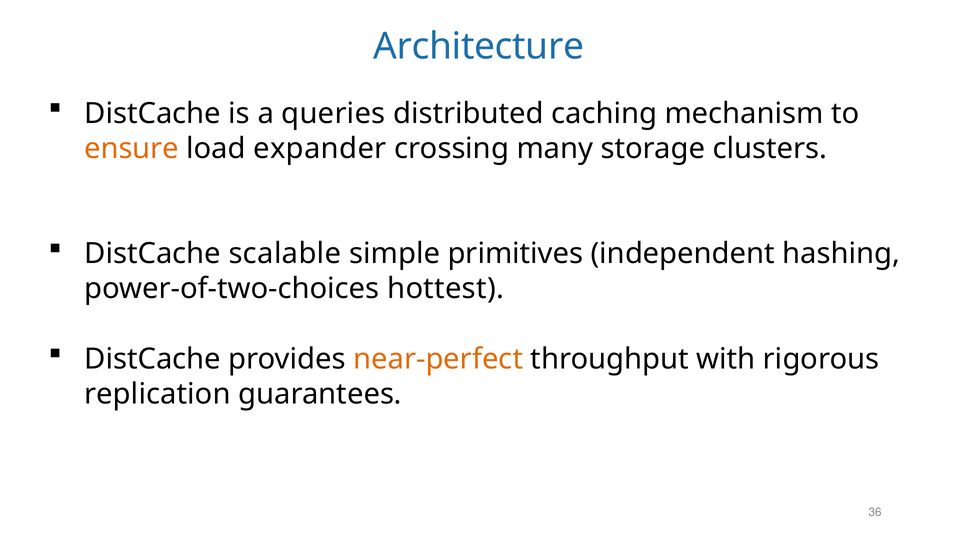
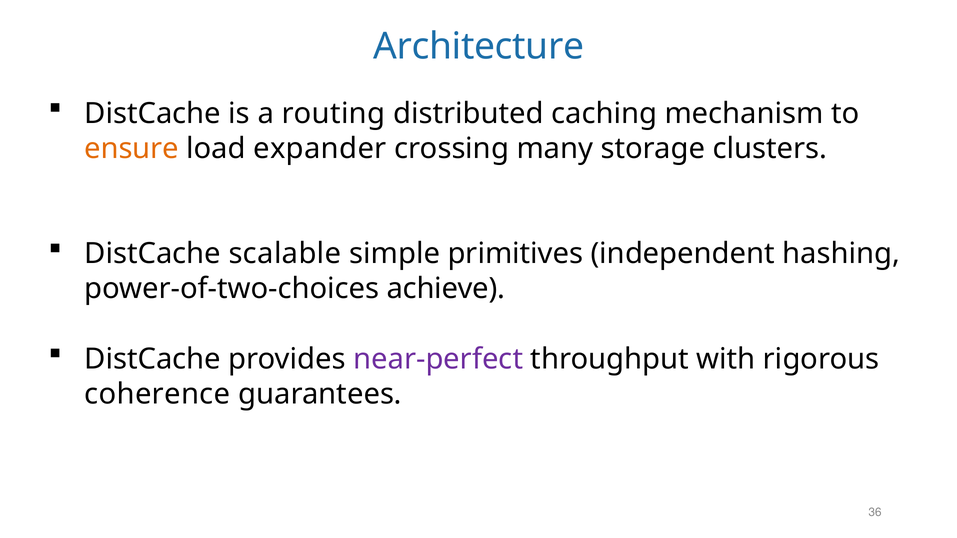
queries: queries -> routing
hottest: hottest -> achieve
near-perfect colour: orange -> purple
replication: replication -> coherence
